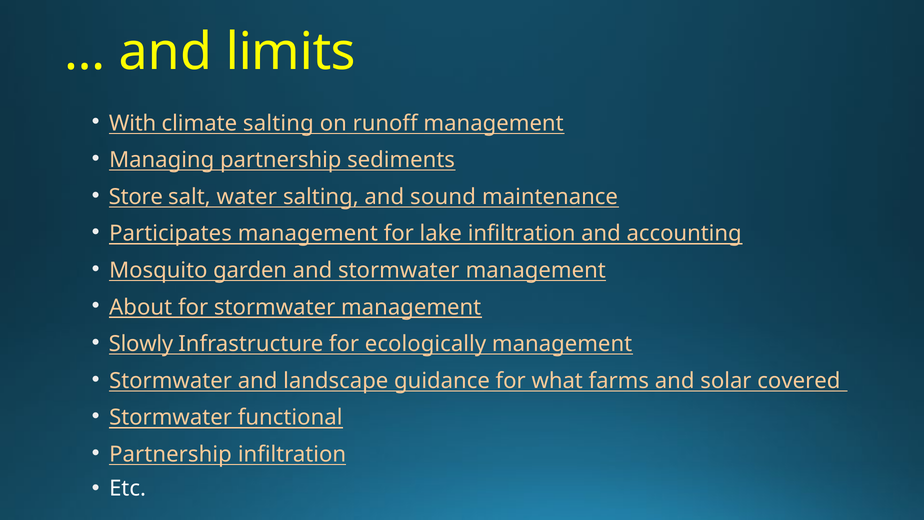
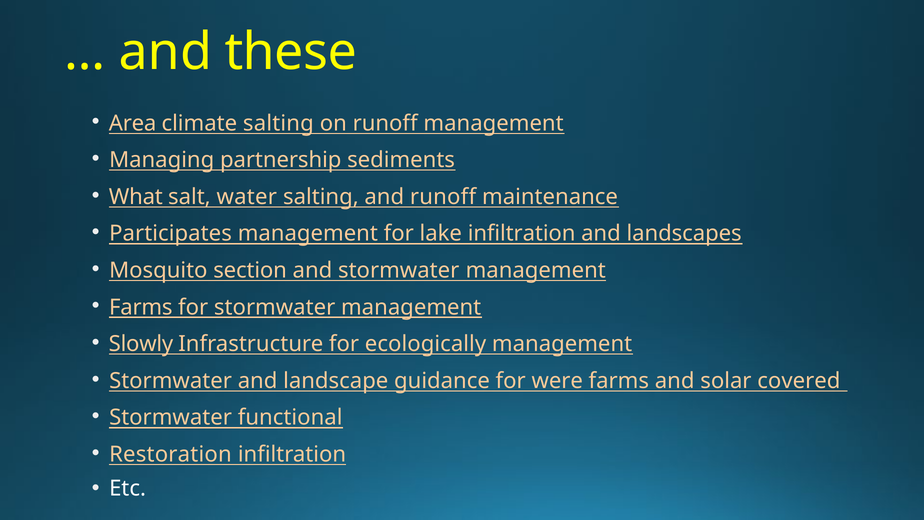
limits: limits -> these
With: With -> Area
Store: Store -> What
and sound: sound -> runoff
accounting: accounting -> landscapes
garden: garden -> section
About at (141, 307): About -> Farms
what: what -> were
Partnership at (170, 454): Partnership -> Restoration
